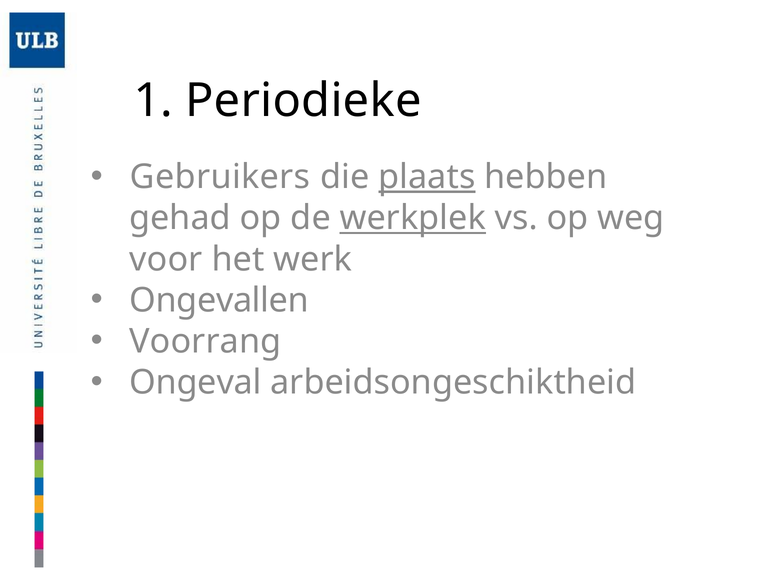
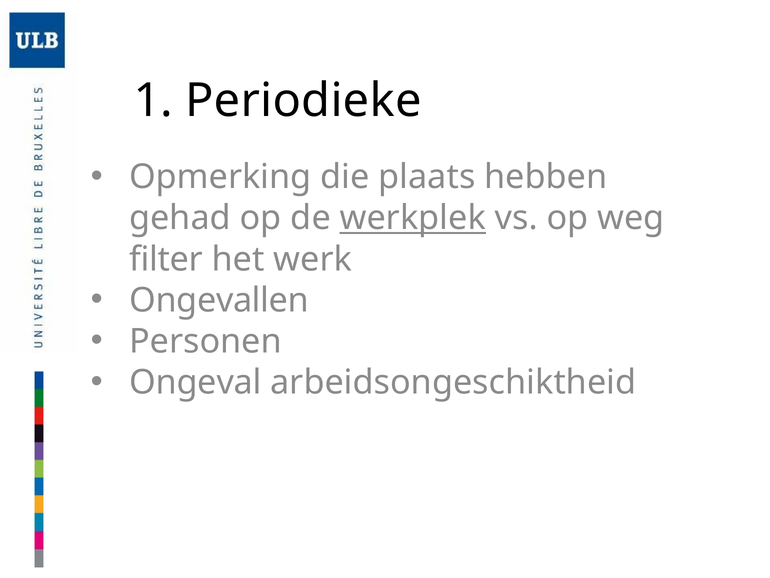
Gebruikers: Gebruikers -> Opmerking
plaats underline: present -> none
voor: voor -> filter
Voorrang: Voorrang -> Personen
